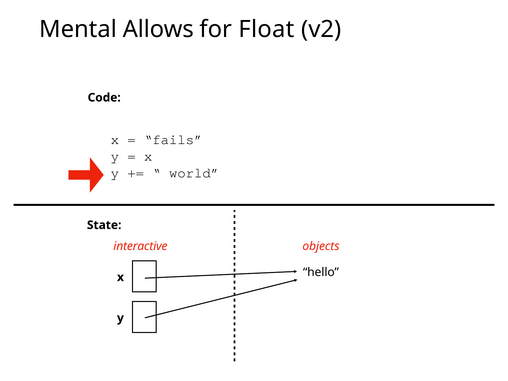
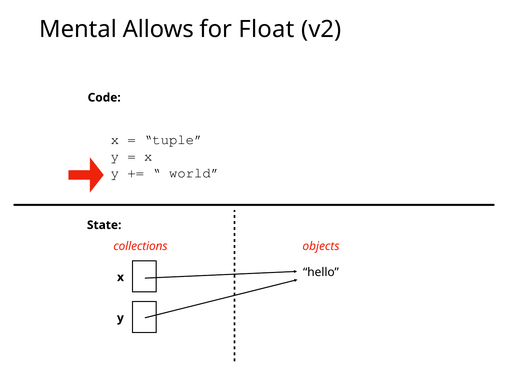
fails: fails -> tuple
interactive: interactive -> collections
